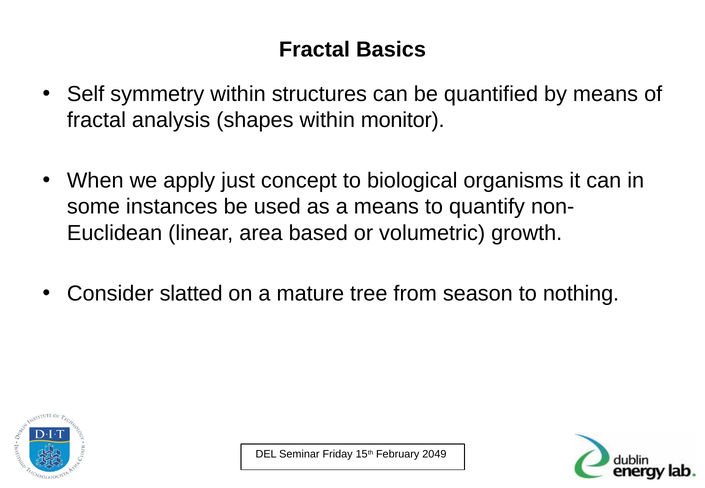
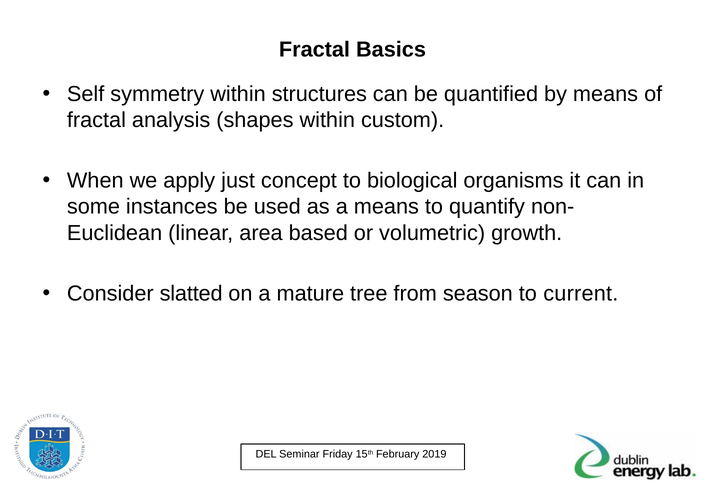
monitor: monitor -> custom
nothing: nothing -> current
2049: 2049 -> 2019
